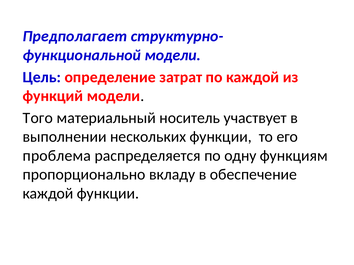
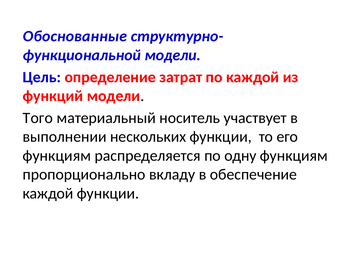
Предполагает: Предполагает -> Обоснованные
проблема at (57, 156): проблема -> функциям
